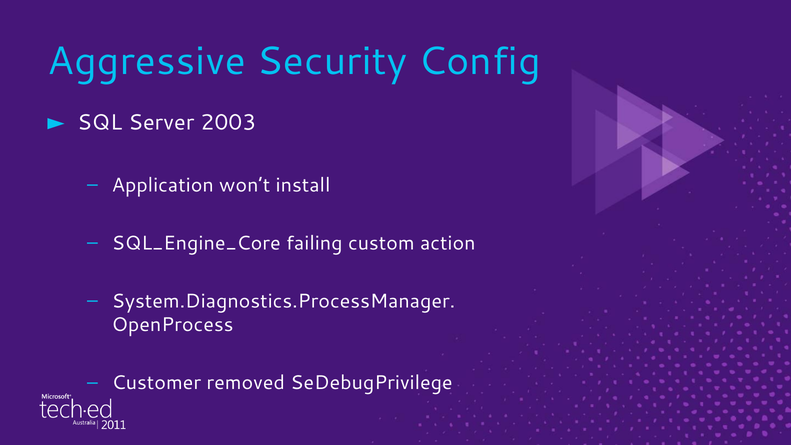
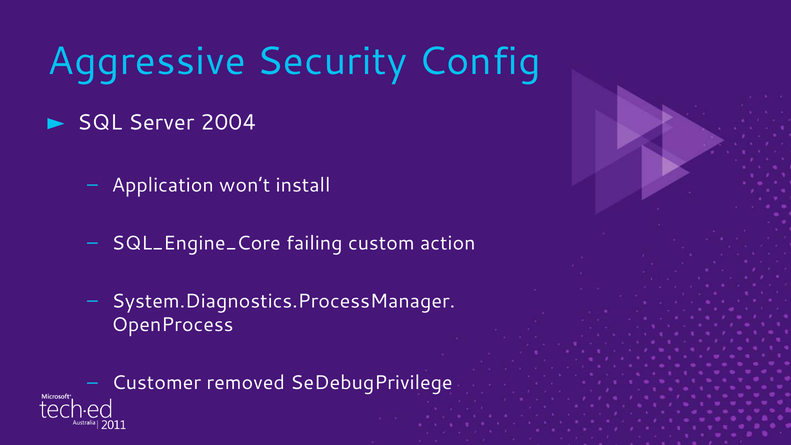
2003: 2003 -> 2004
